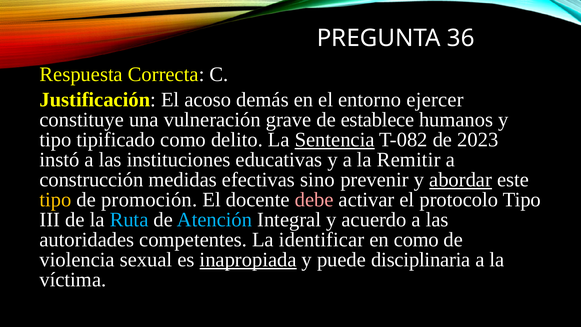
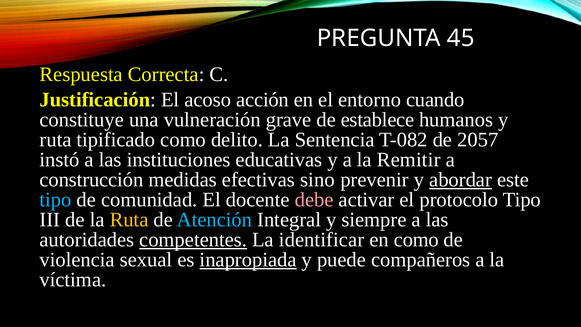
36: 36 -> 45
demás: demás -> acción
ejercer: ejercer -> cuando
tipo at (56, 140): tipo -> ruta
Sentencia underline: present -> none
2023: 2023 -> 2057
tipo at (56, 200) colour: yellow -> light blue
promoción: promoción -> comunidad
Ruta at (129, 220) colour: light blue -> yellow
acuerdo: acuerdo -> siempre
competentes underline: none -> present
disciplinaria: disciplinaria -> compañeros
